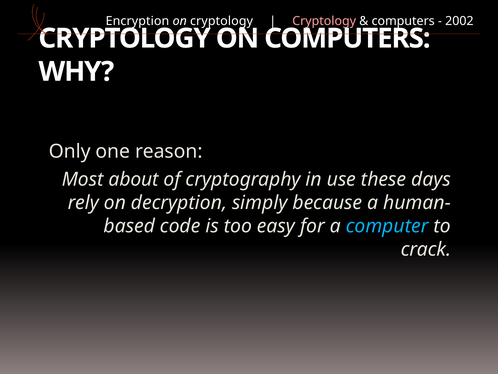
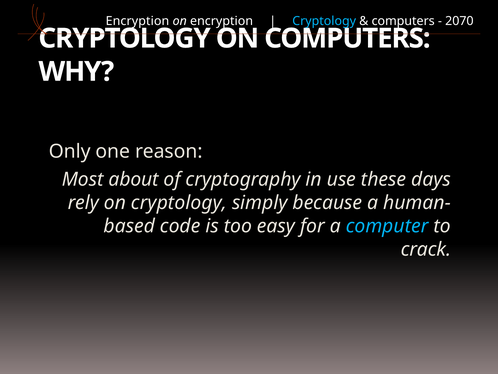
on cryptology: cryptology -> encryption
Cryptology at (324, 21) colour: pink -> light blue
2002: 2002 -> 2070
on decryption: decryption -> cryptology
